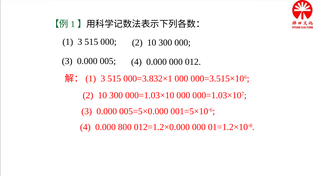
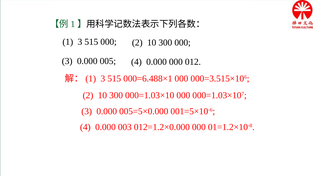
000=3.832×1: 000=3.832×1 -> 000=6.488×1
800: 800 -> 003
